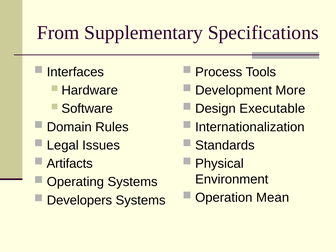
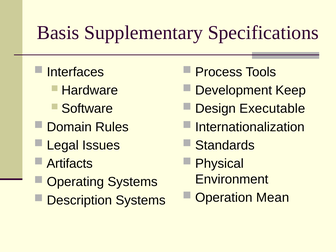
From: From -> Basis
More: More -> Keep
Developers: Developers -> Description
